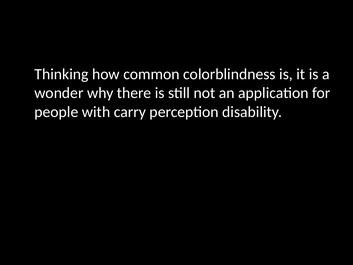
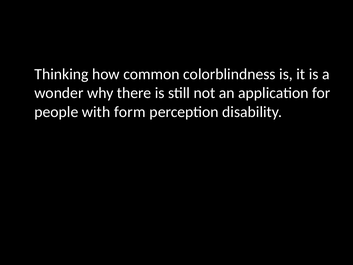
carry: carry -> form
